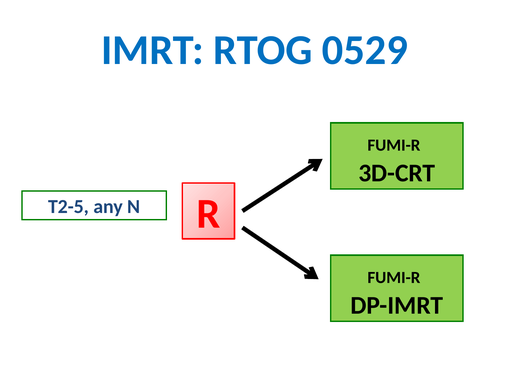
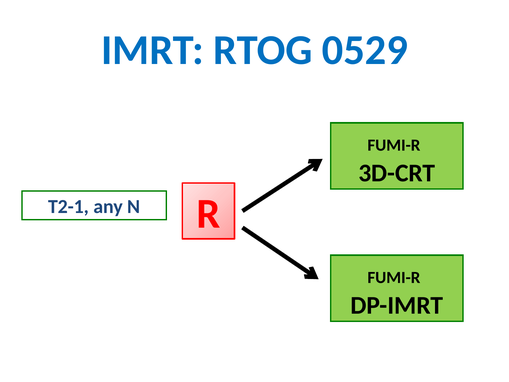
T2-5: T2-5 -> T2-1
